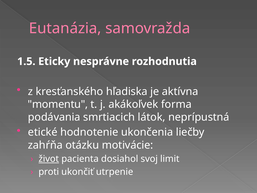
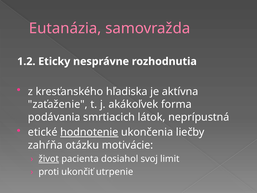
1.5: 1.5 -> 1.2
momentu: momentu -> zaťaženie
hodnotenie underline: none -> present
